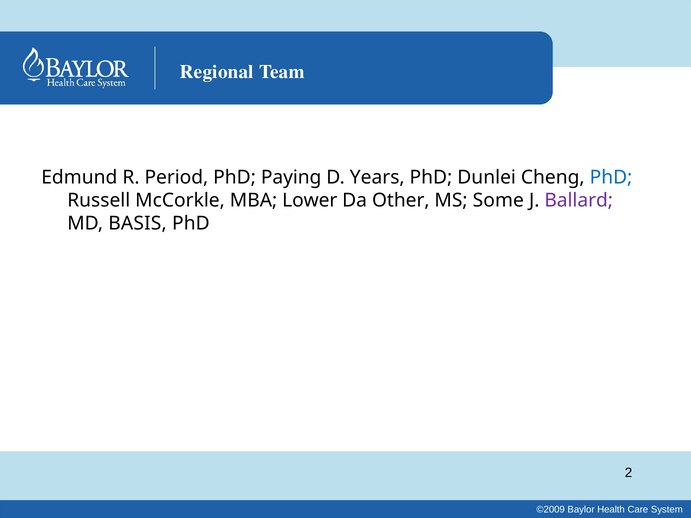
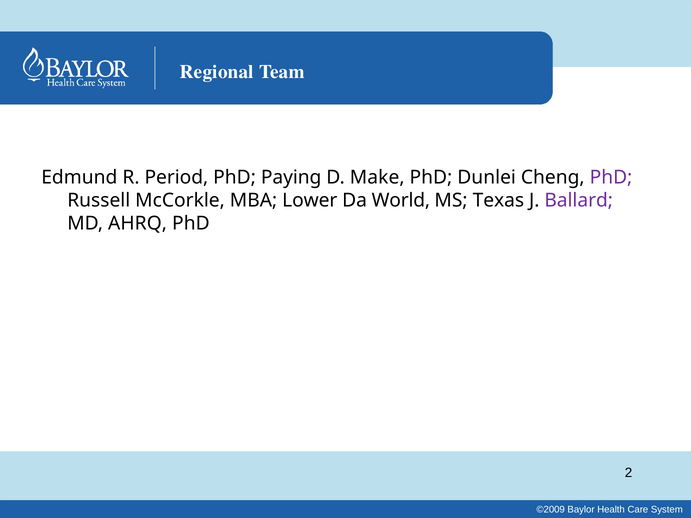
Years: Years -> Make
PhD at (611, 178) colour: blue -> purple
Other: Other -> World
Some: Some -> Texas
BASIS: BASIS -> AHRQ
